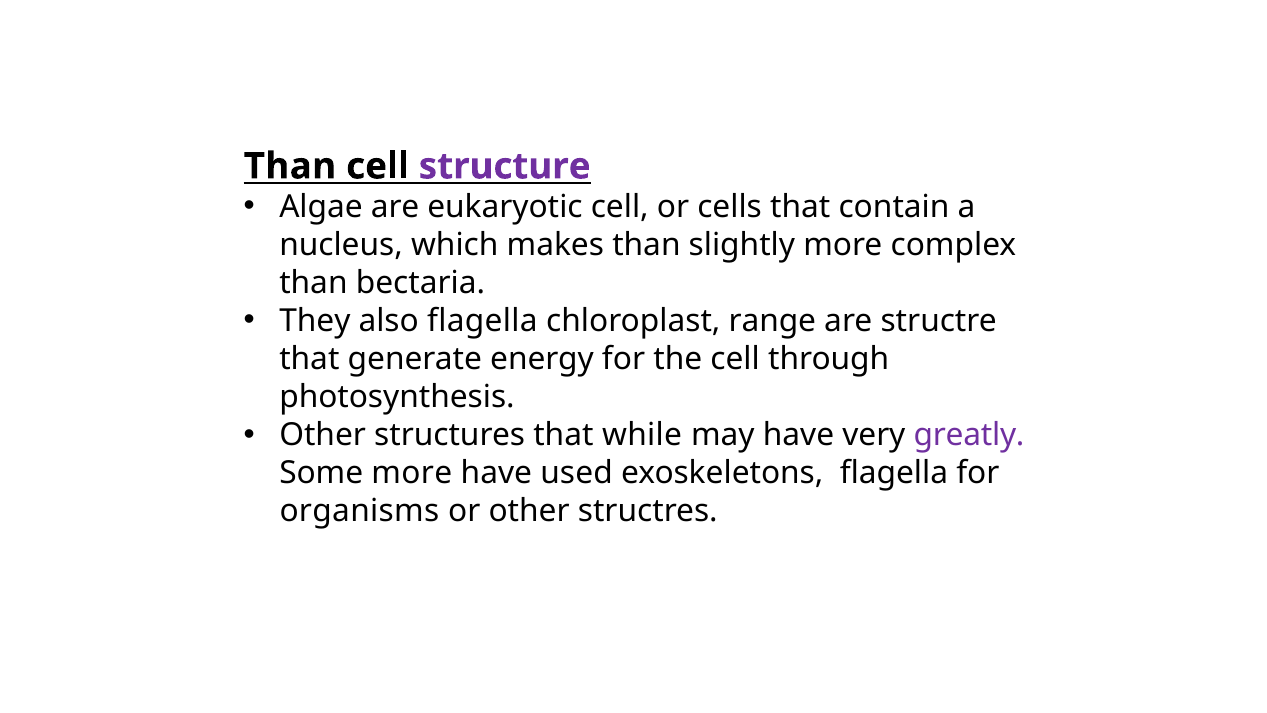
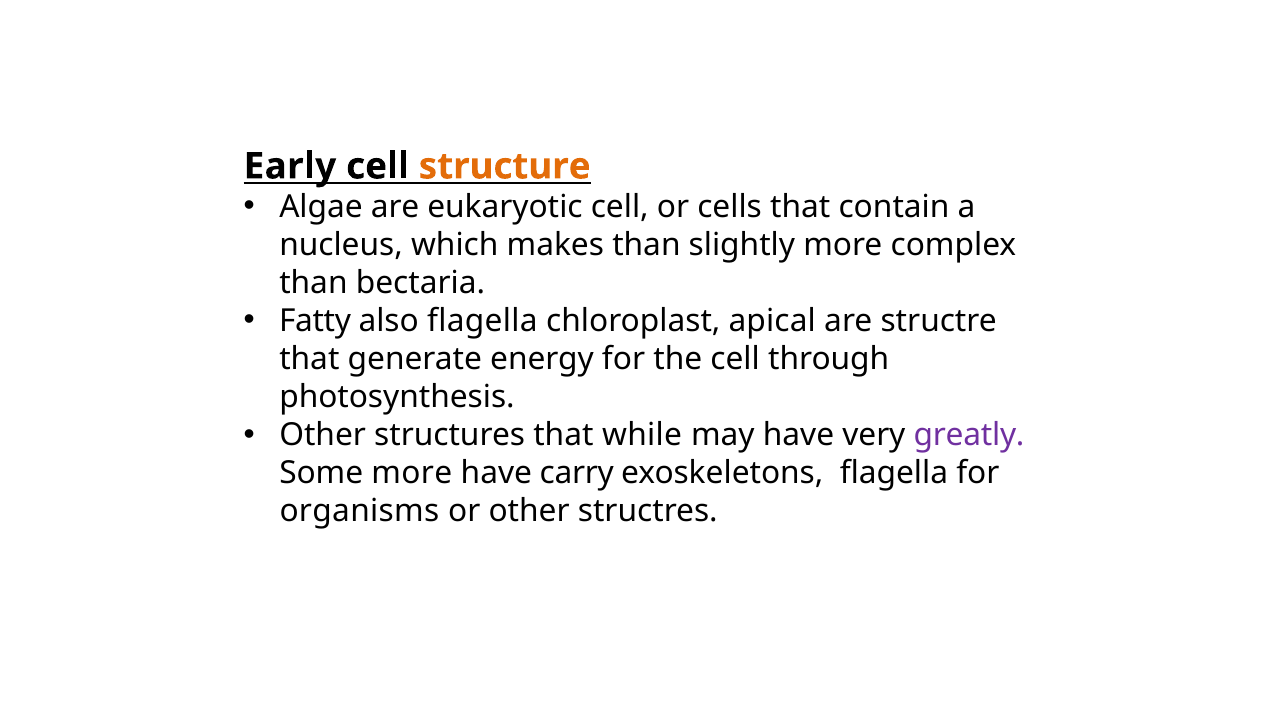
Than at (290, 166): Than -> Early
structure colour: purple -> orange
They: They -> Fatty
range: range -> apical
used: used -> carry
